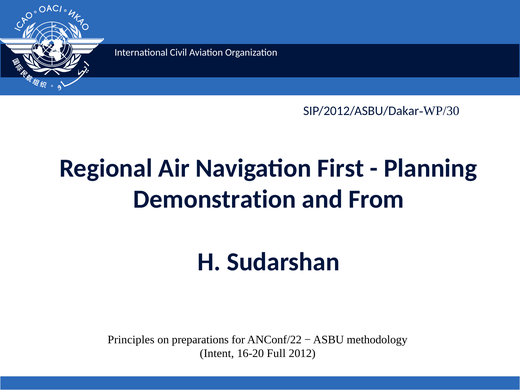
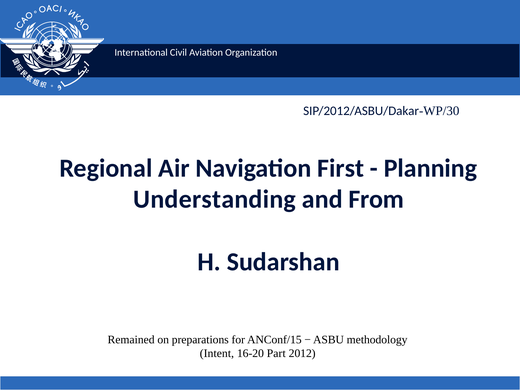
Demonstration: Demonstration -> Understanding
Principles: Principles -> Remained
ANConf/22: ANConf/22 -> ANConf/15
Full: Full -> Part
